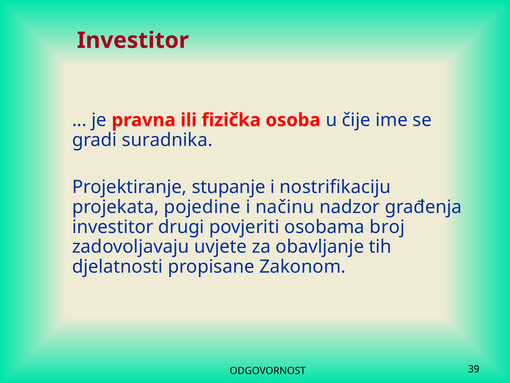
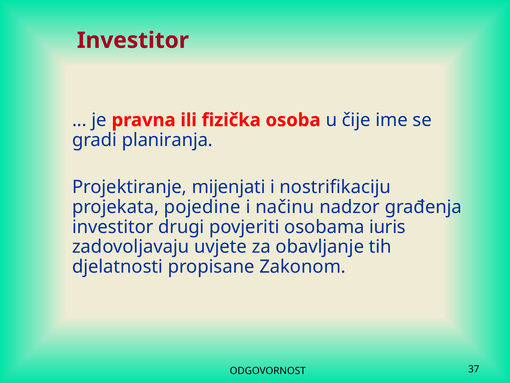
suradnika: suradnika -> planiranja
stupanje: stupanje -> mijenjati
broj: broj -> iuris
39: 39 -> 37
